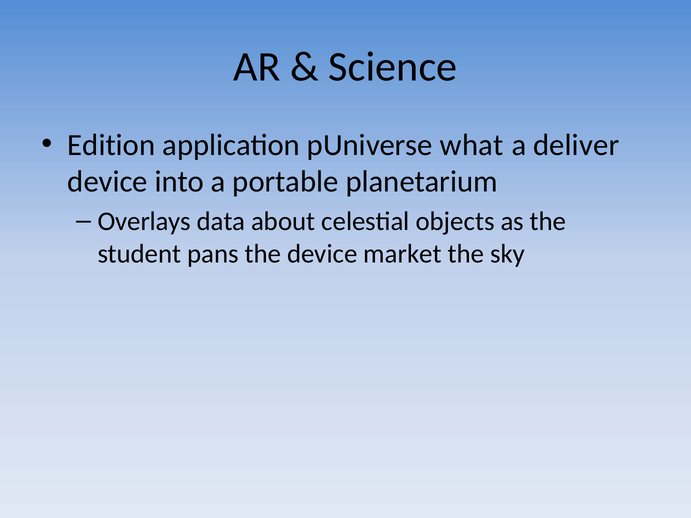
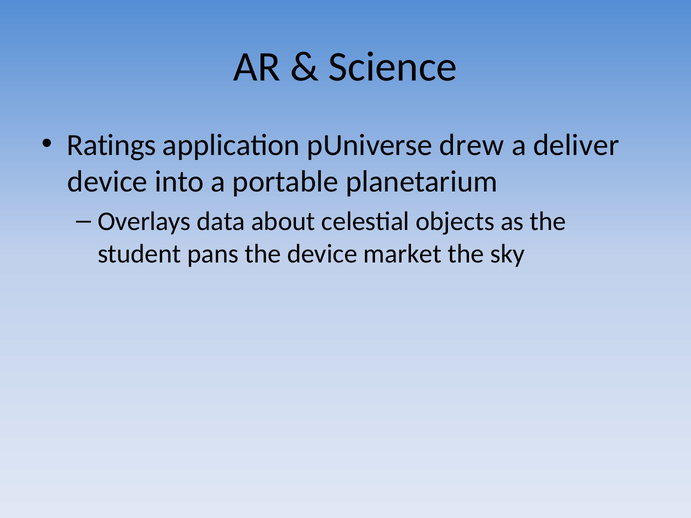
Edition: Edition -> Ratings
what: what -> drew
